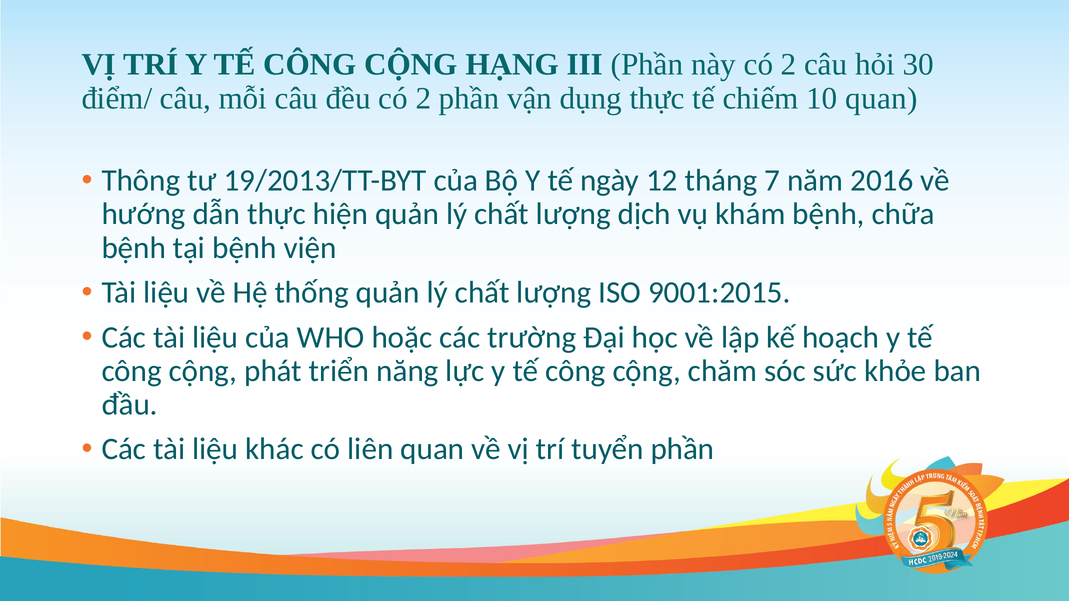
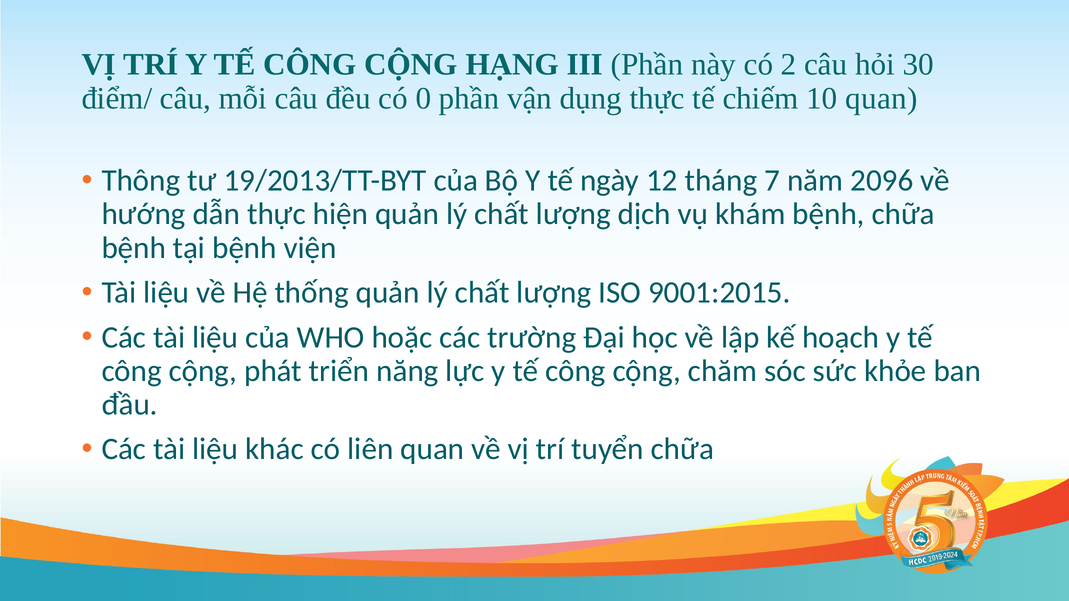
đều có 2: 2 -> 0
2016: 2016 -> 2096
tuyển phần: phần -> chữa
